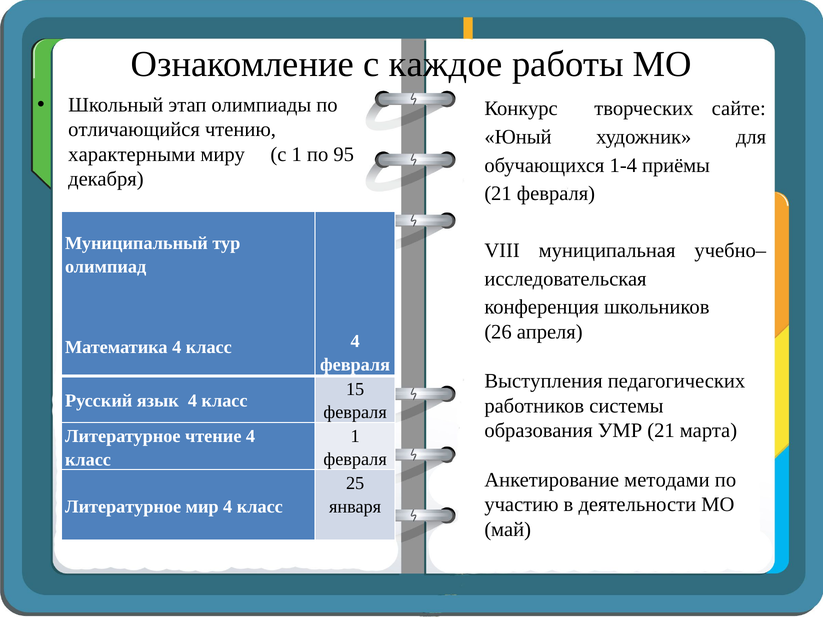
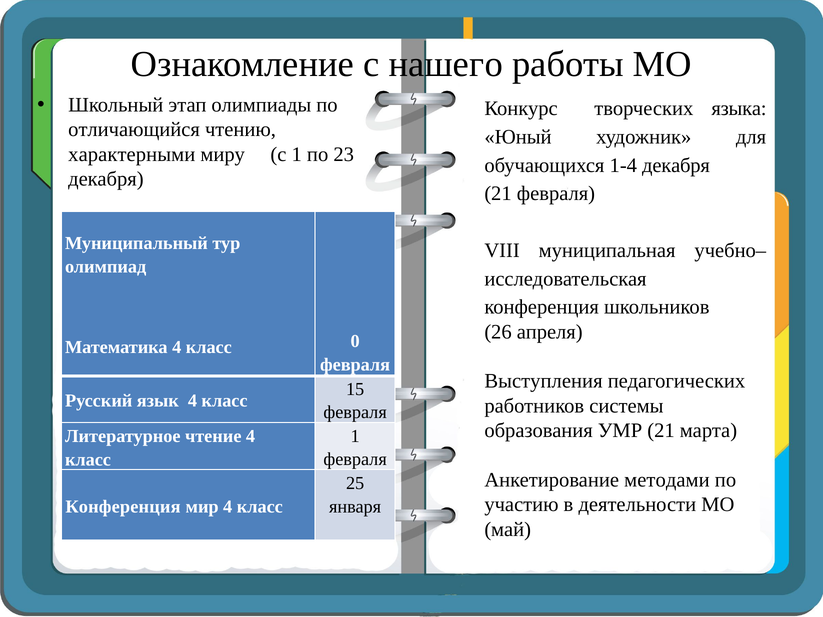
каждое: каждое -> нашего
сайте: сайте -> языка
95: 95 -> 23
1-4 приёмы: приёмы -> декабря
класс 4: 4 -> 0
Литературное at (123, 507): Литературное -> Конференция
